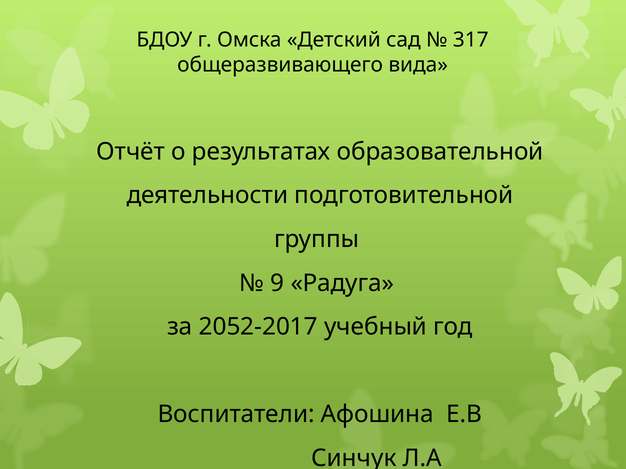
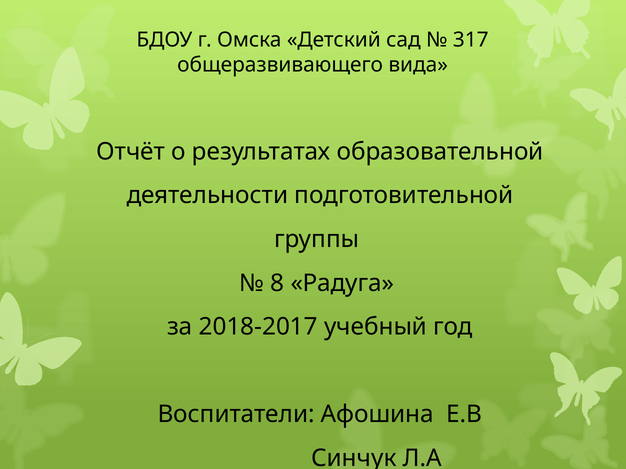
9: 9 -> 8
2052-2017: 2052-2017 -> 2018-2017
